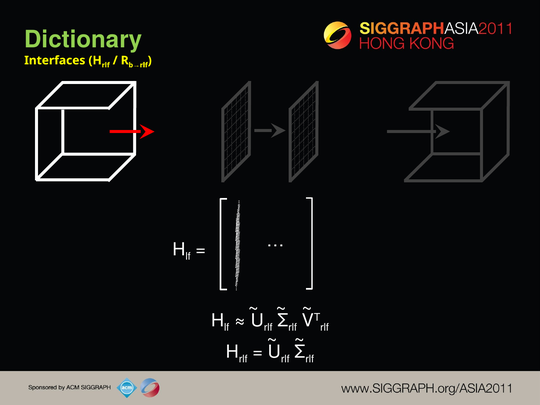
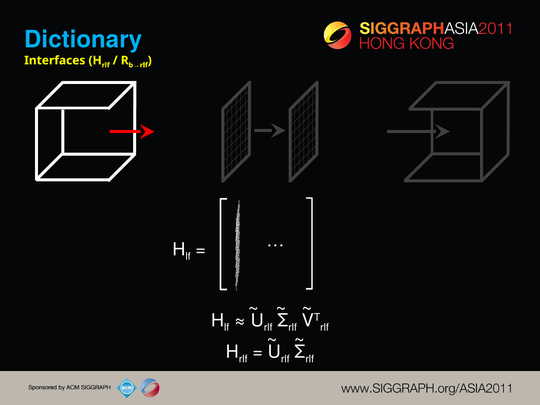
Dictionary colour: light green -> light blue
